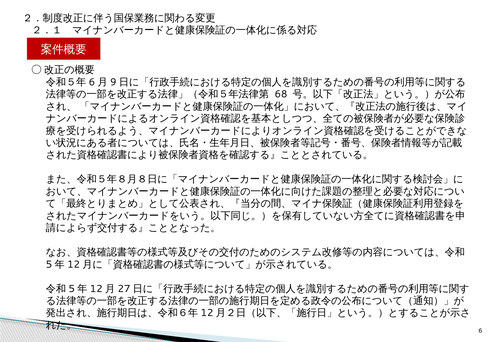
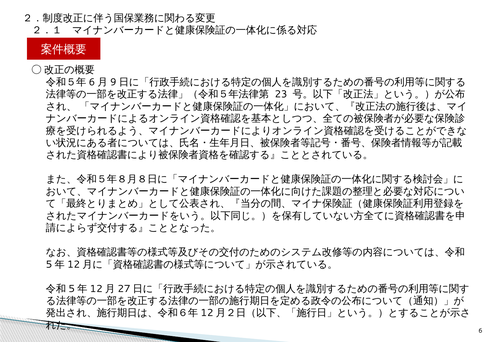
68: 68 -> 23
